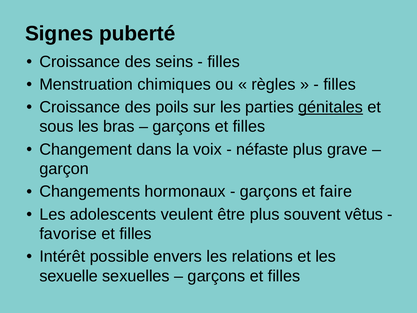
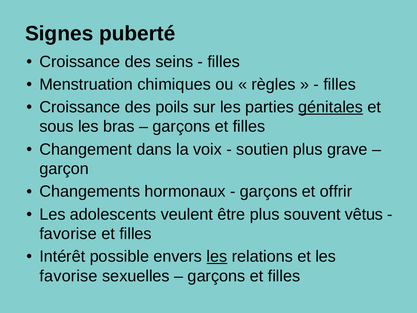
néfaste: néfaste -> soutien
faire: faire -> offrir
les at (217, 256) underline: none -> present
sexuelle at (69, 276): sexuelle -> favorise
